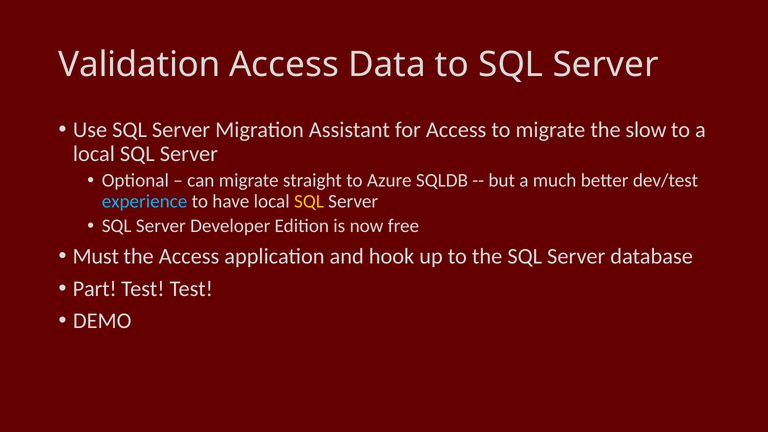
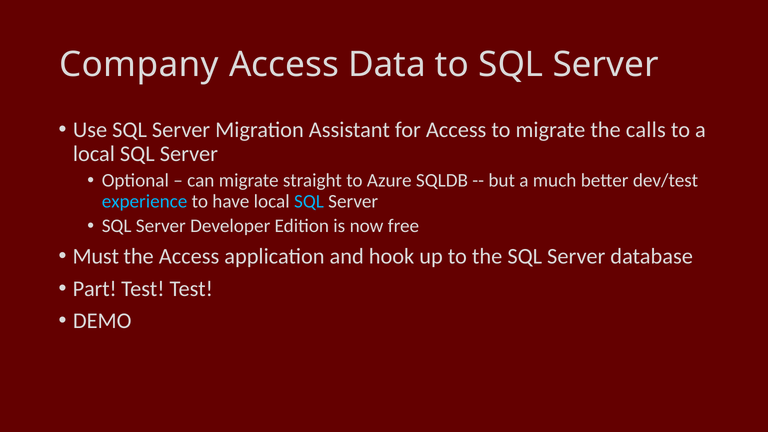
Validation: Validation -> Company
slow: slow -> calls
SQL at (309, 201) colour: yellow -> light blue
